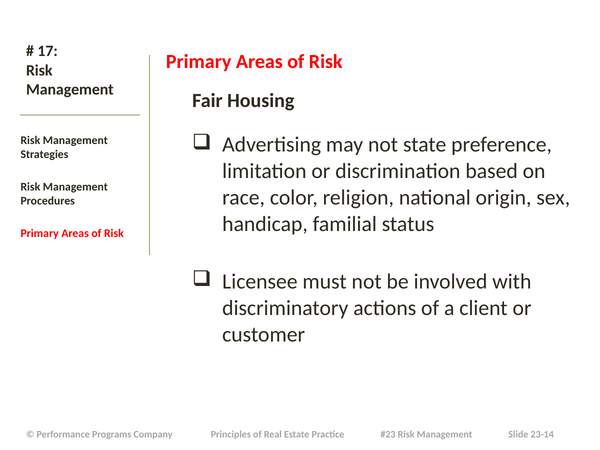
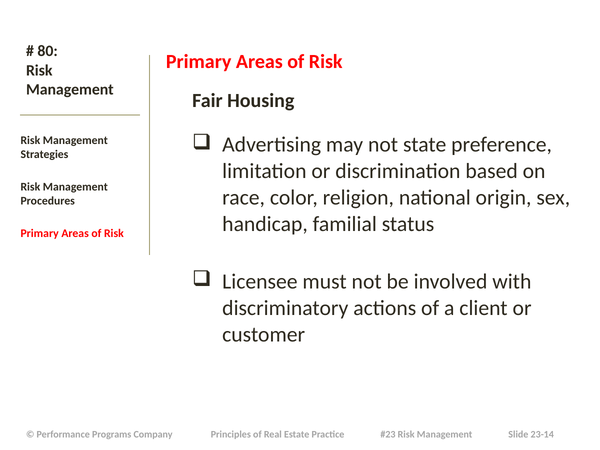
17: 17 -> 80
